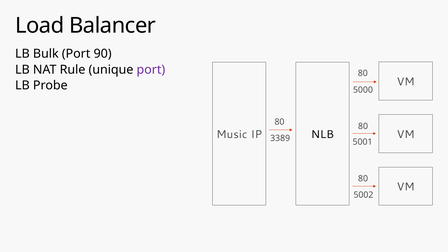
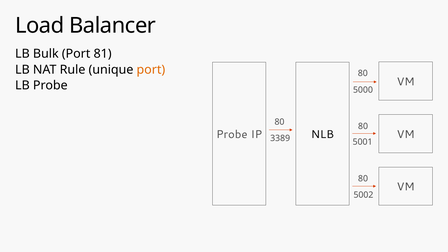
90: 90 -> 81
port at (151, 70) colour: purple -> orange
Music at (232, 135): Music -> Probe
